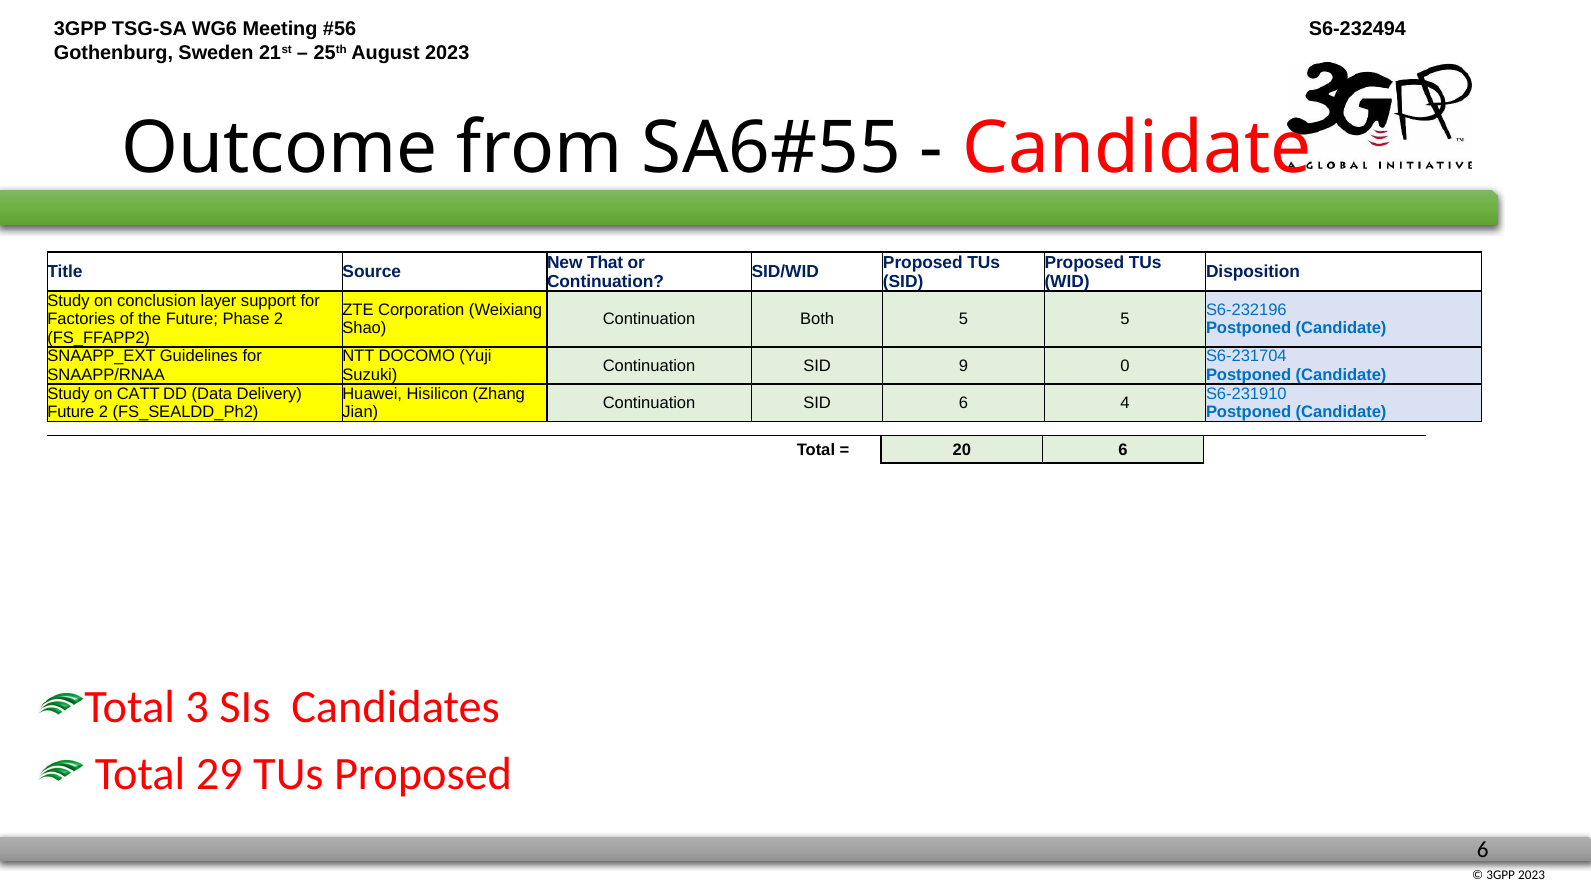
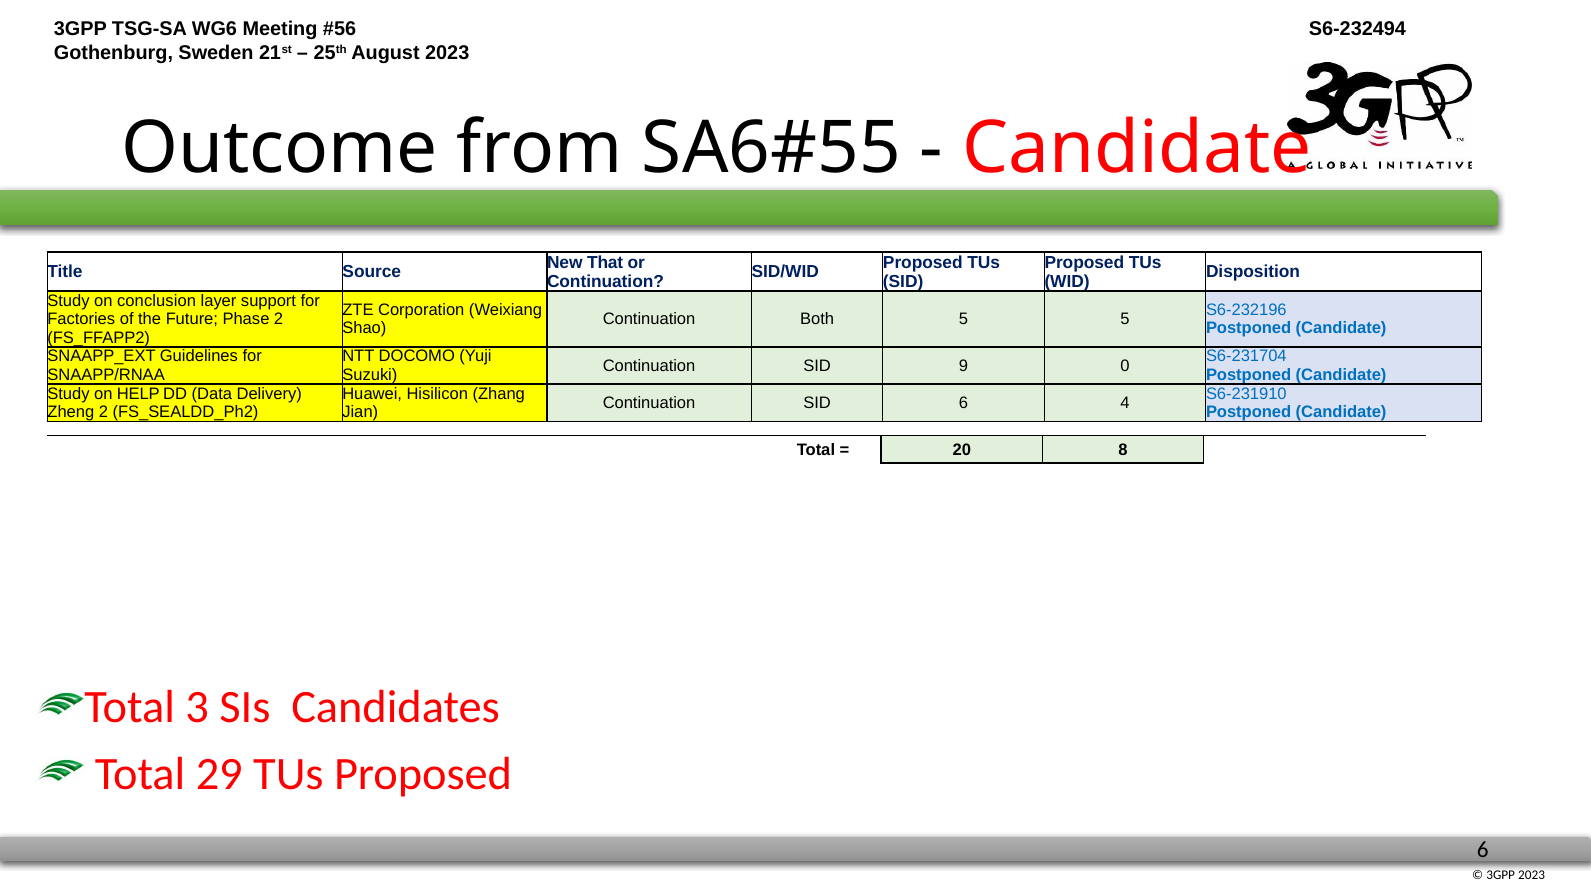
CATT: CATT -> HELP
Future at (71, 412): Future -> Zheng
20 6: 6 -> 8
